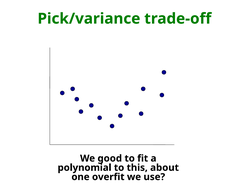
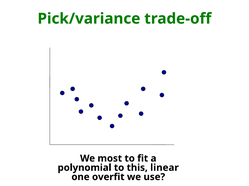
good: good -> most
about: about -> linear
